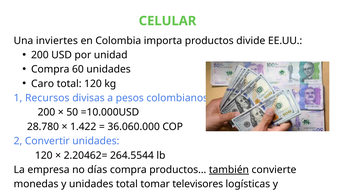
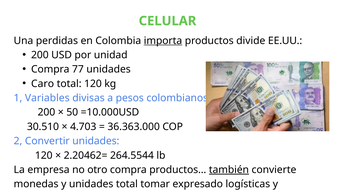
inviertes: inviertes -> perdidas
importa underline: none -> present
60: 60 -> 77
Recursos: Recursos -> Variables
28.780: 28.780 -> 30.510
1.422: 1.422 -> 4.703
36.060.000: 36.060.000 -> 36.363.000
días: días -> otro
televisores: televisores -> expresado
